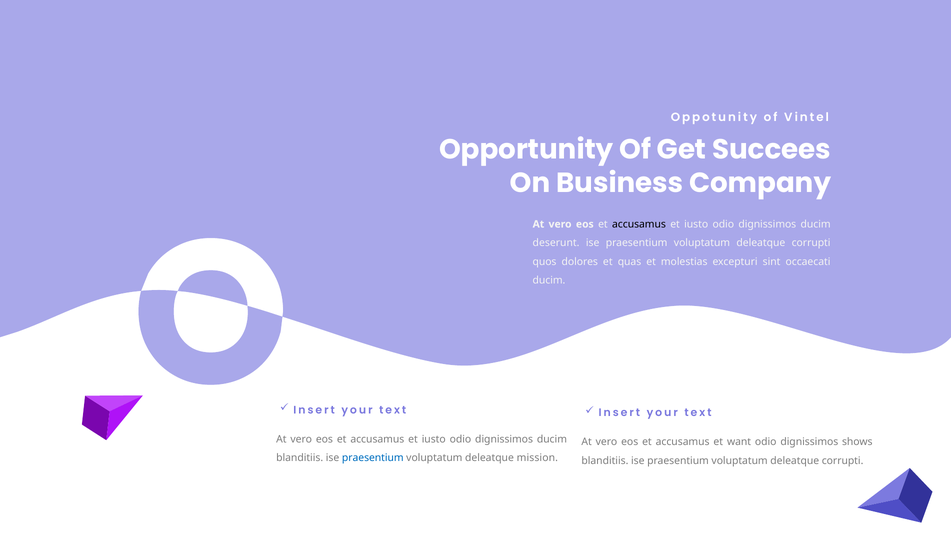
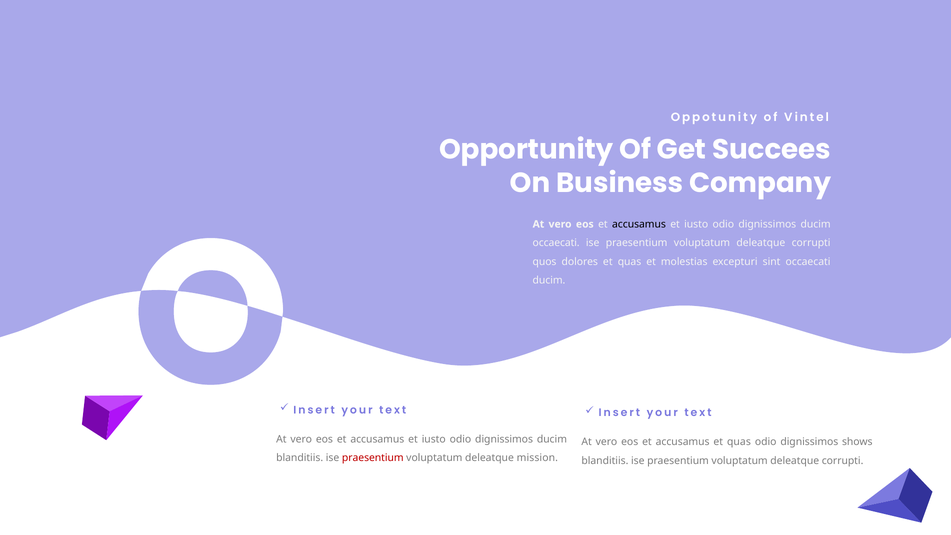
deserunt at (556, 243): deserunt -> occaecati
accusamus et want: want -> quas
praesentium at (373, 458) colour: blue -> red
